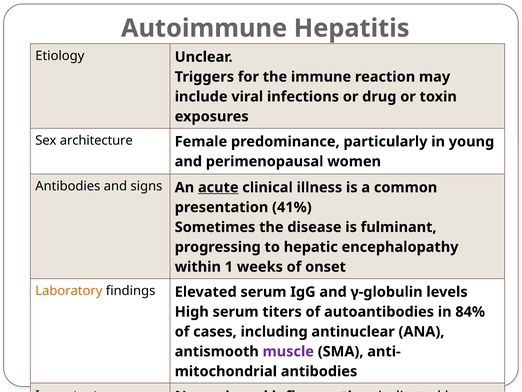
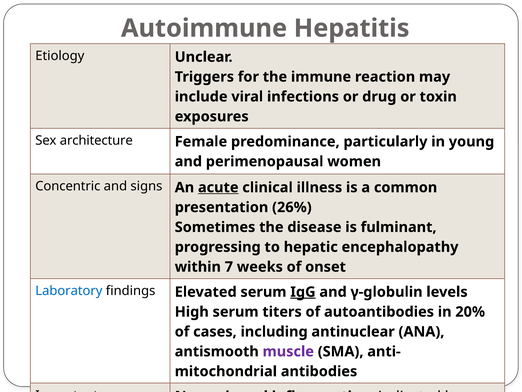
Antibodies at (68, 186): Antibodies -> Concentric
41%: 41% -> 26%
1: 1 -> 7
Laboratory colour: orange -> blue
IgG underline: none -> present
84%: 84% -> 20%
